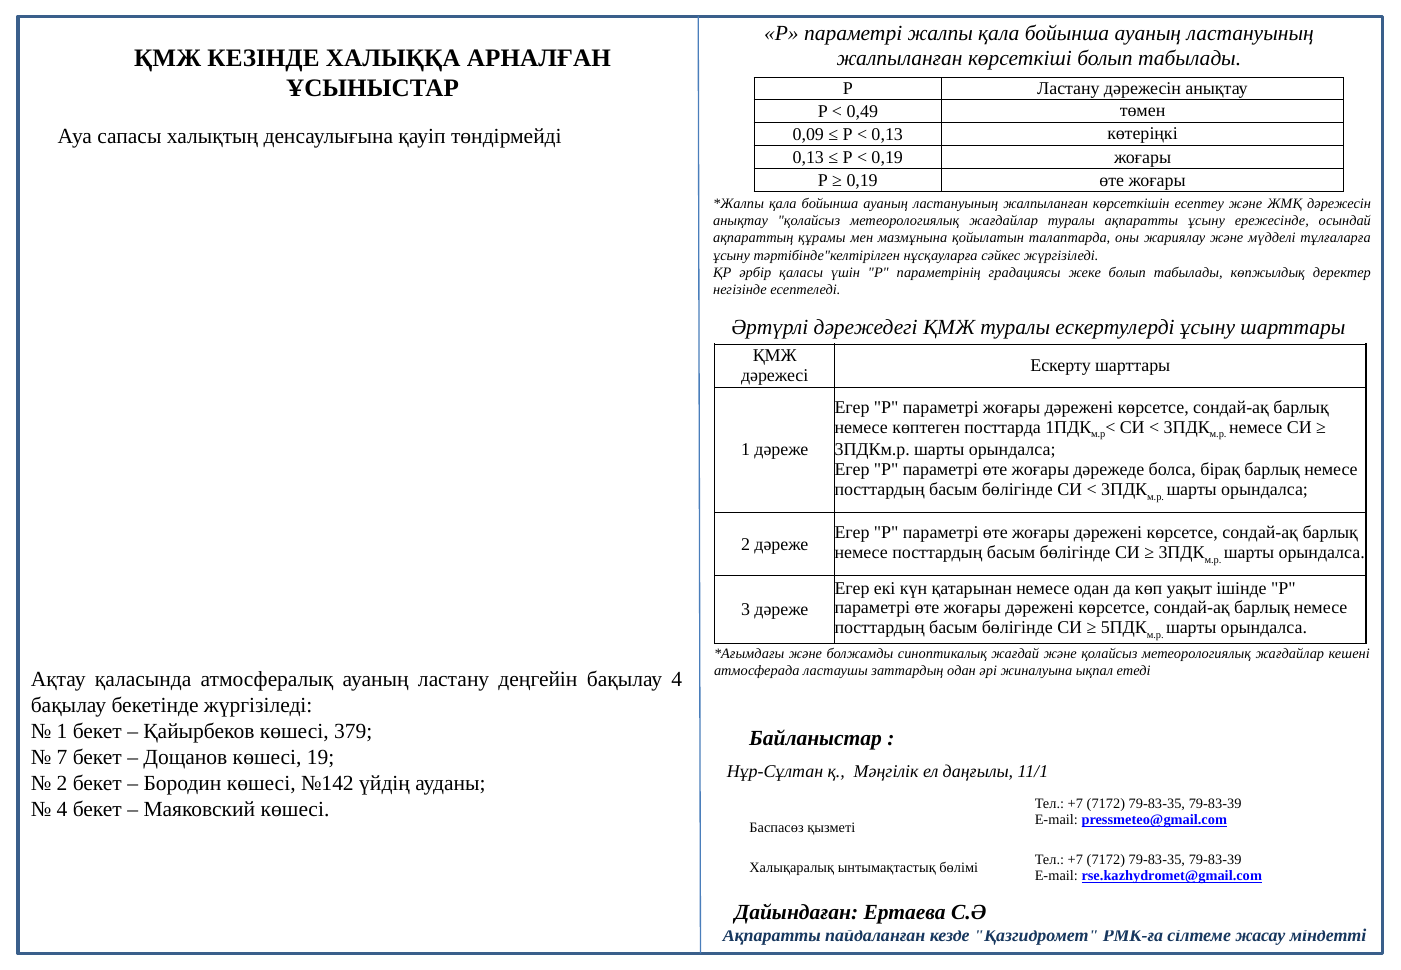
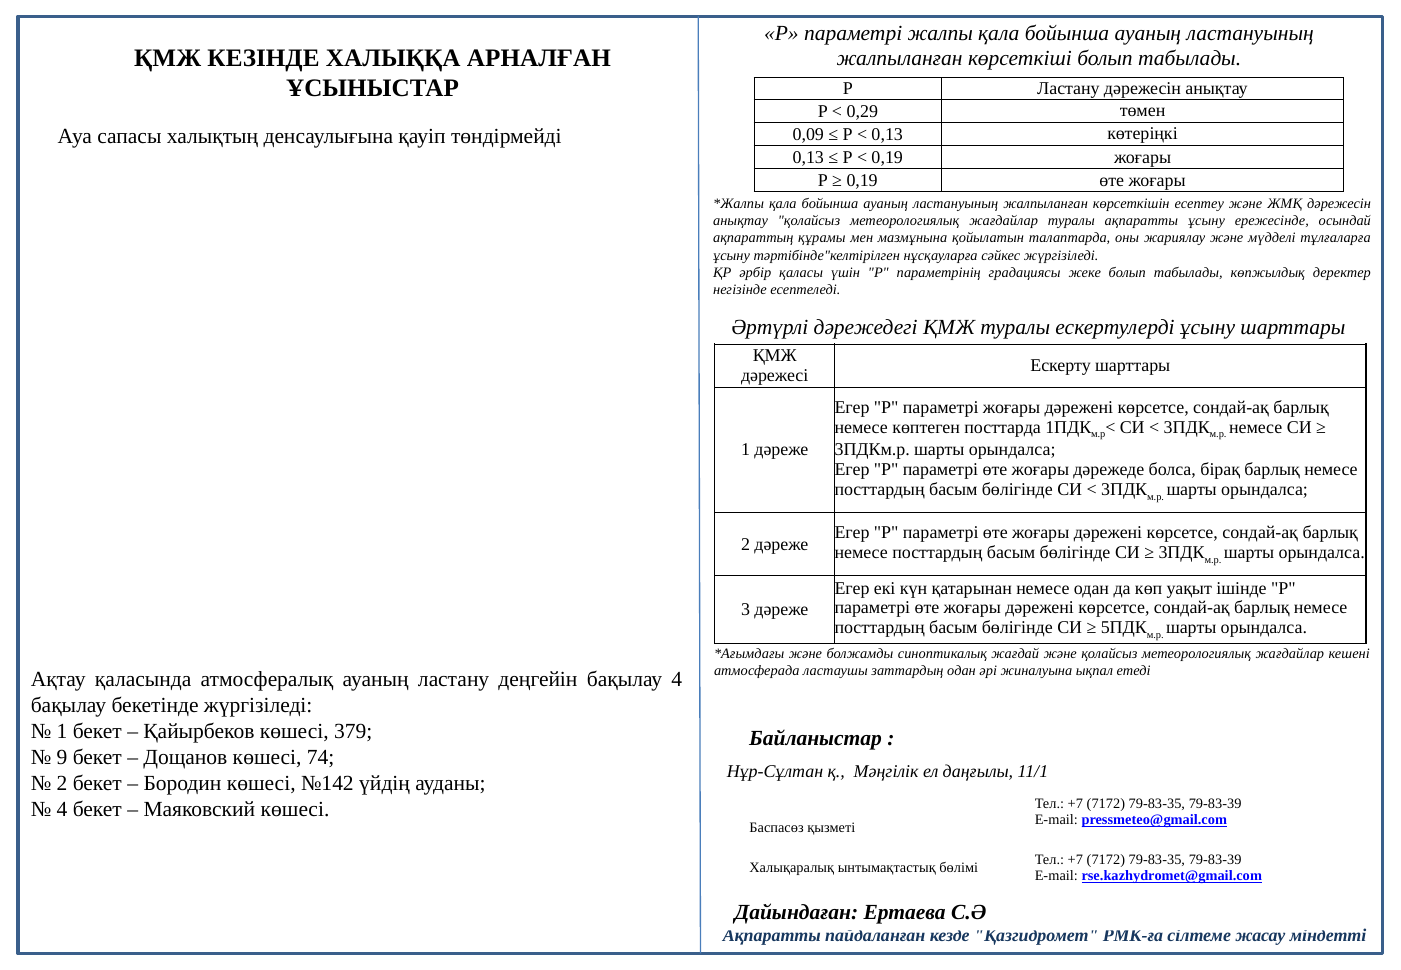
0,49: 0,49 -> 0,29
7: 7 -> 9
19: 19 -> 74
